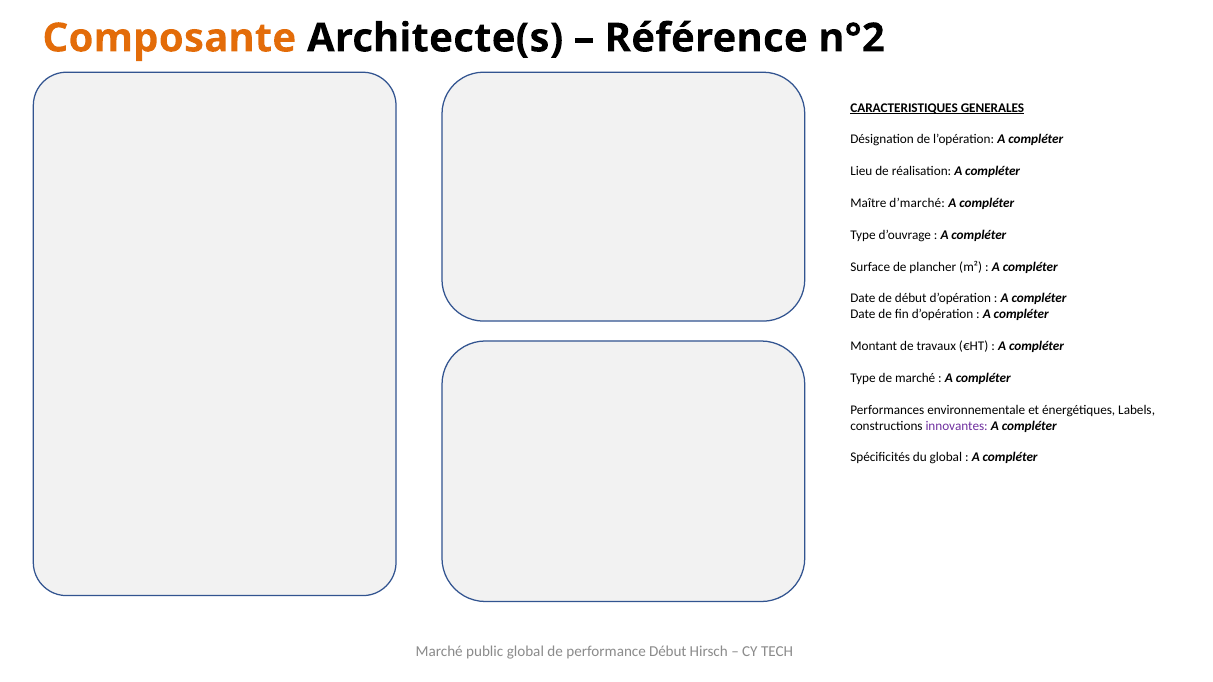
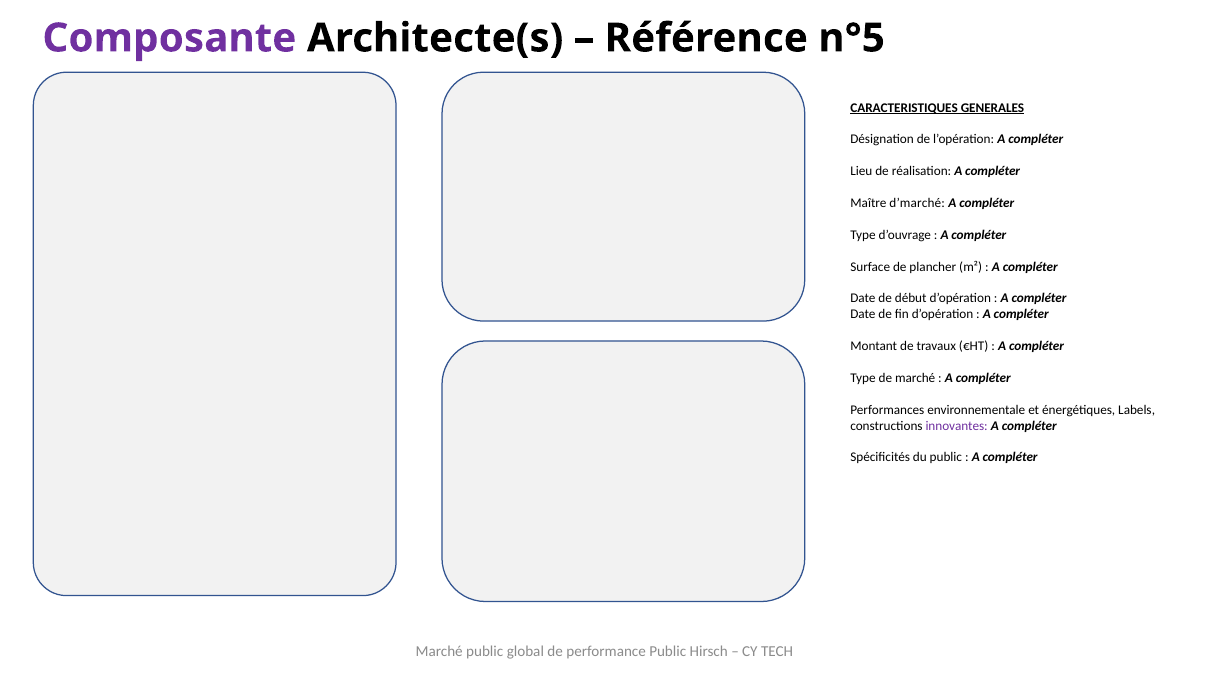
Composante colour: orange -> purple
n°2: n°2 -> n°5
du global: global -> public
performance Début: Début -> Public
